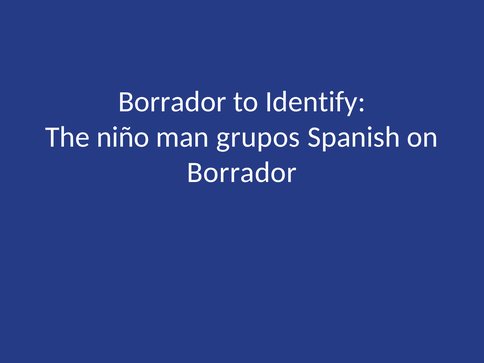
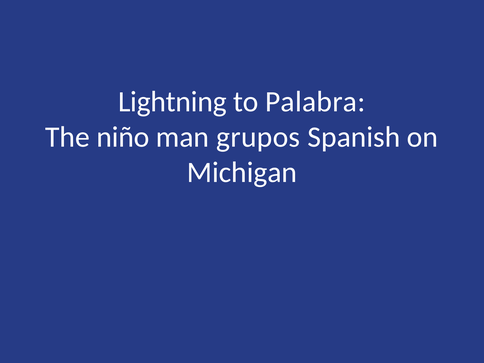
Borrador at (172, 102): Borrador -> Lightning
Identify: Identify -> Palabra
Borrador at (242, 173): Borrador -> Michigan
